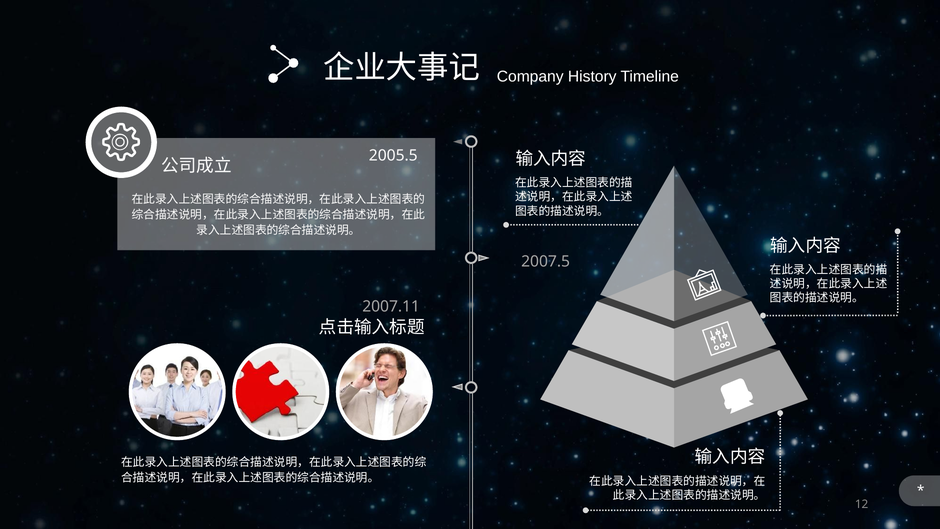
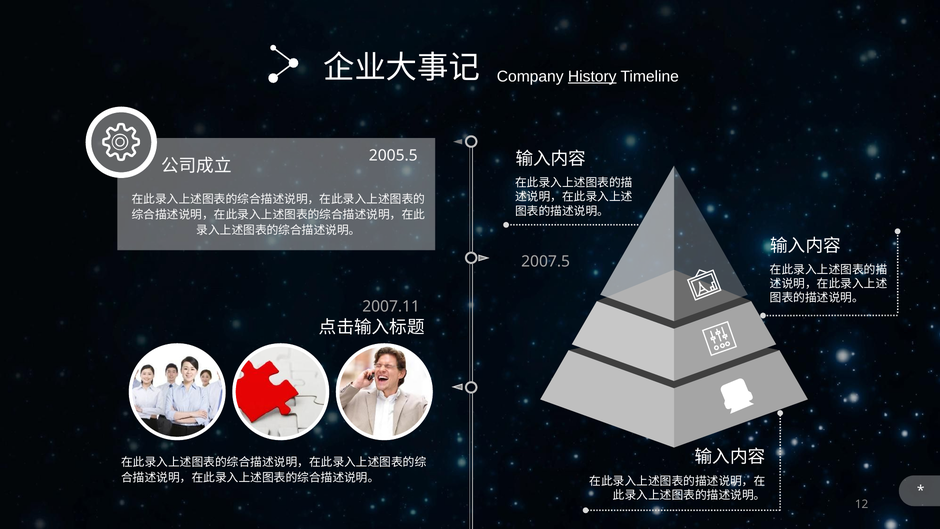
History underline: none -> present
